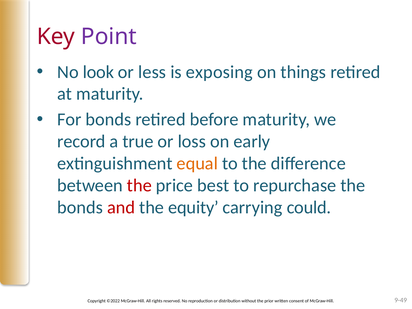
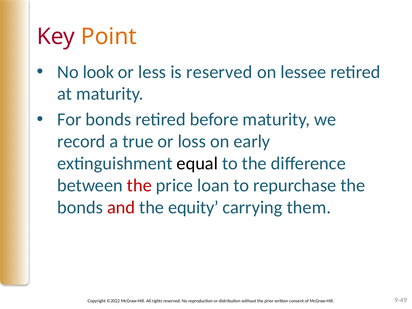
Point colour: purple -> orange
is exposing: exposing -> reserved
things: things -> lessee
equal colour: orange -> black
best: best -> loan
could: could -> them
